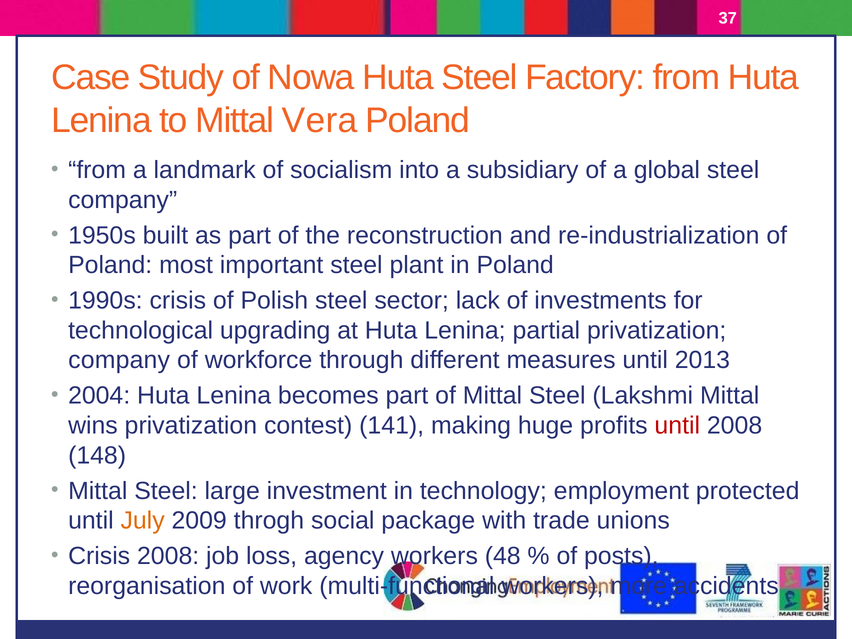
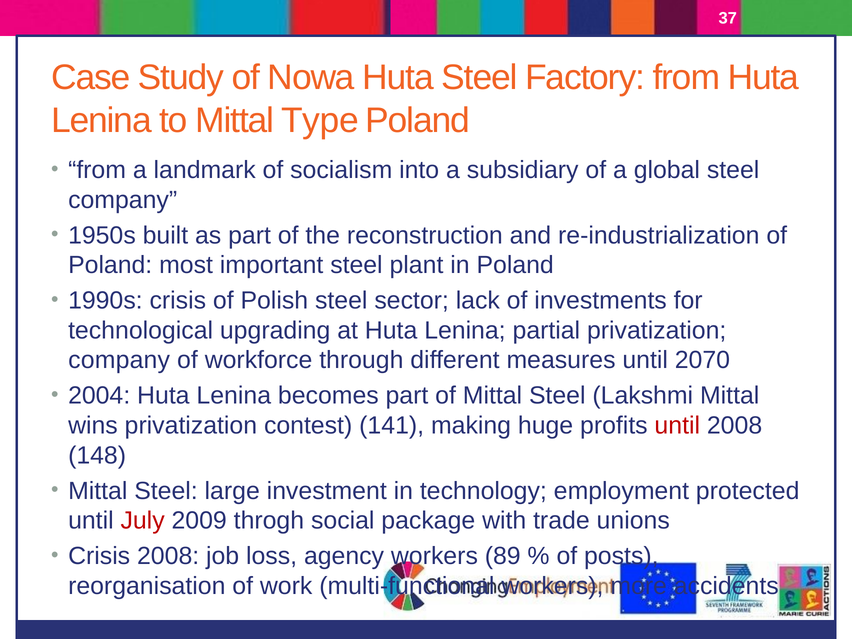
Vera: Vera -> Type
2013: 2013 -> 2070
July colour: orange -> red
48: 48 -> 89
